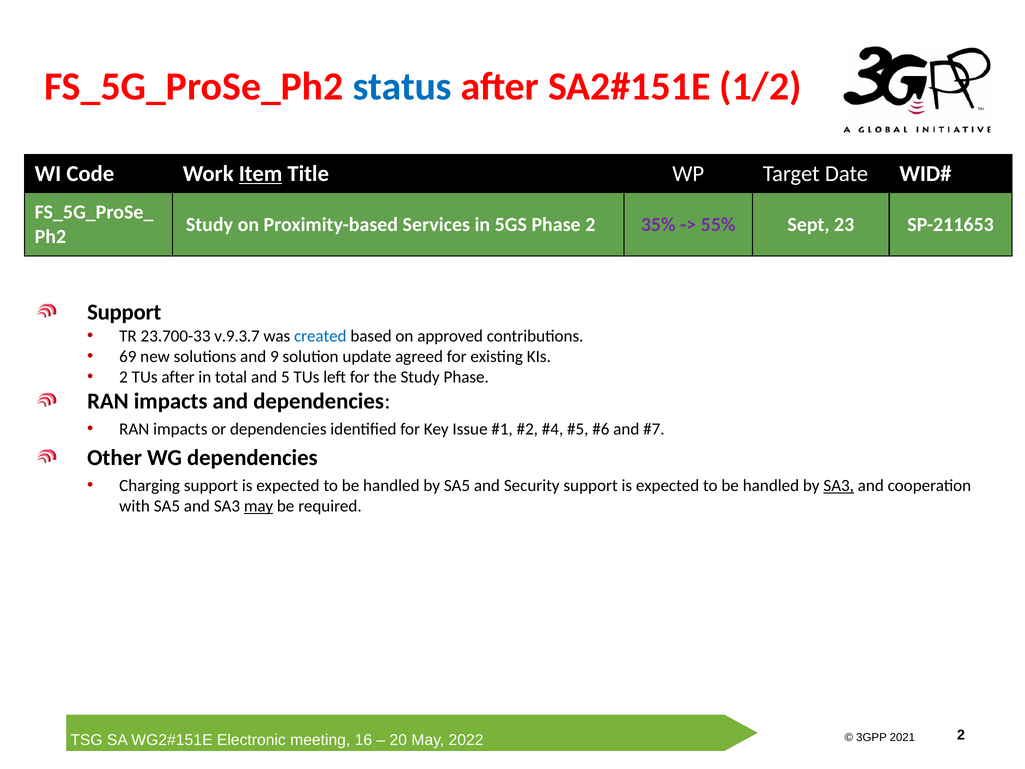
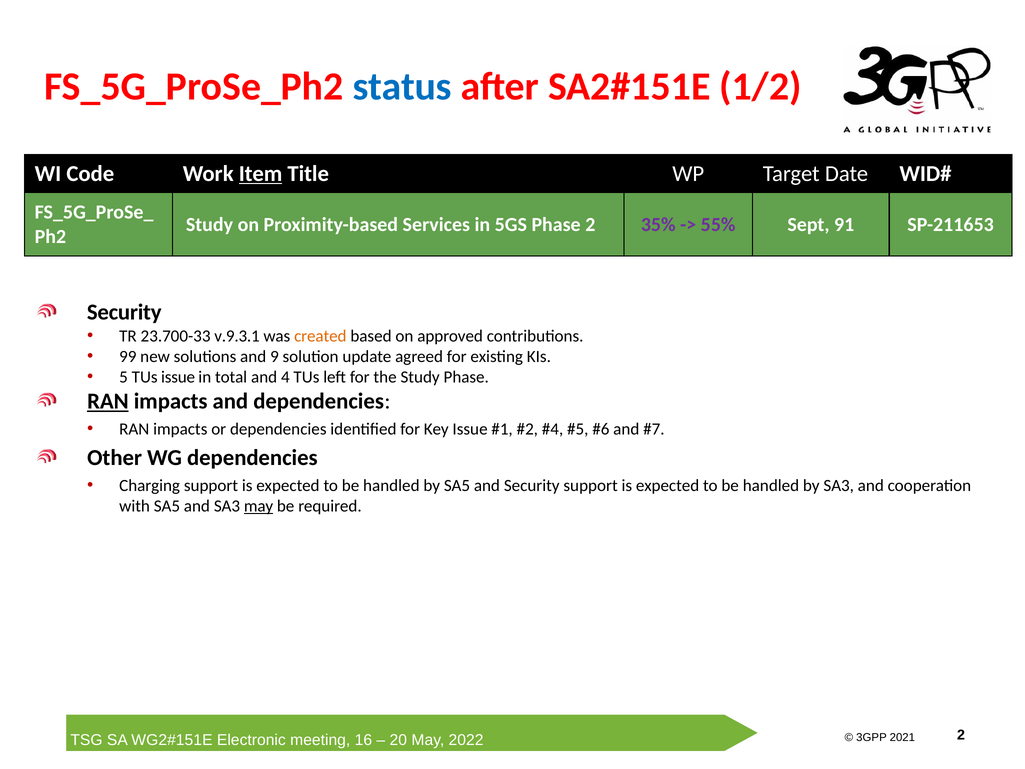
23: 23 -> 91
Support at (124, 312): Support -> Security
v.9.3.7: v.9.3.7 -> v.9.3.1
created colour: blue -> orange
69: 69 -> 99
2 at (124, 377): 2 -> 5
TUs after: after -> issue
5: 5 -> 4
RAN at (108, 401) underline: none -> present
SA3 at (839, 485) underline: present -> none
